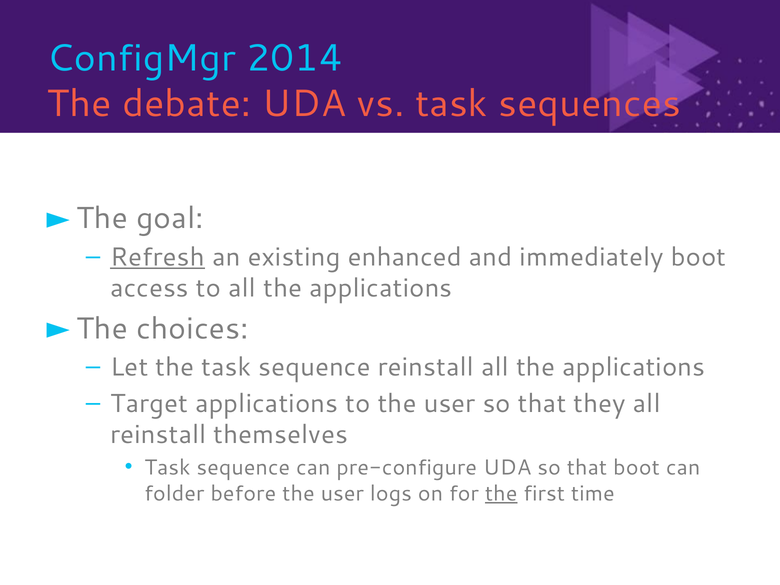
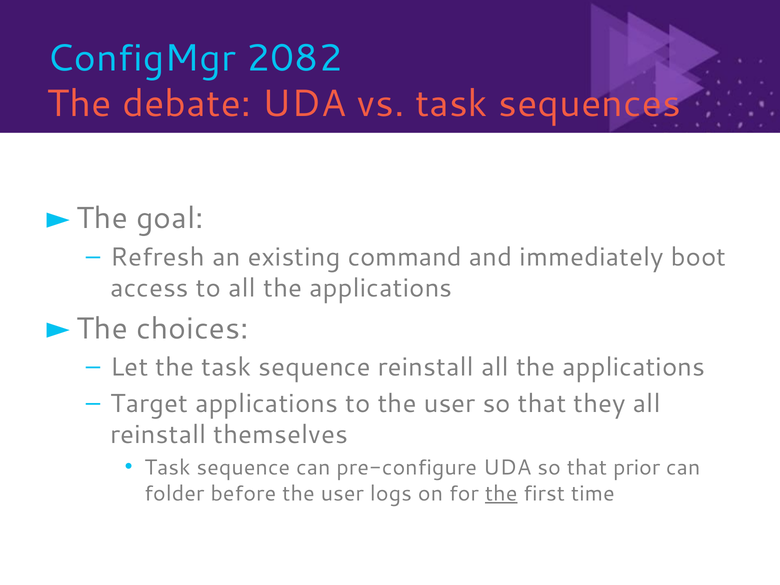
2014: 2014 -> 2082
Refresh underline: present -> none
enhanced: enhanced -> command
that boot: boot -> prior
